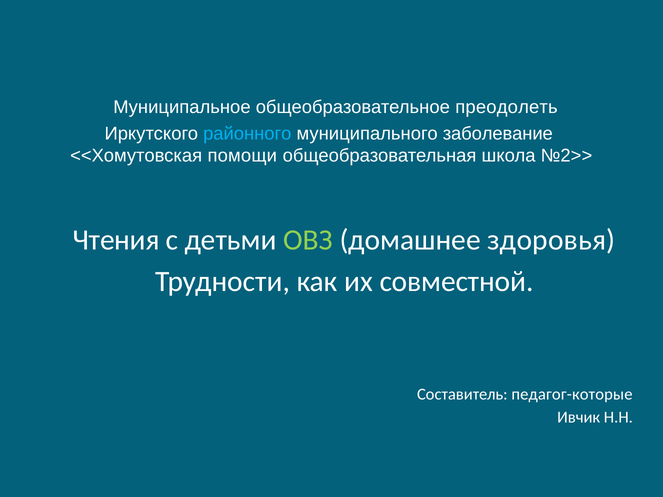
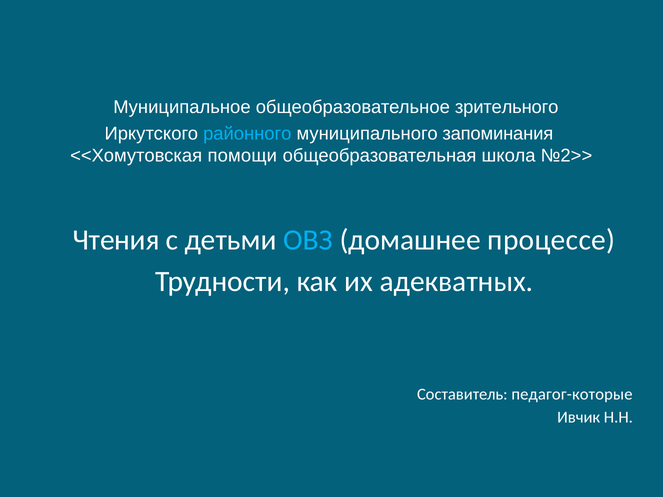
преодолеть: преодолеть -> зрительного
заболевание: заболевание -> запоминания
ОВЗ colour: light green -> light blue
здоровья: здоровья -> процессе
совместной: совместной -> адекватных
